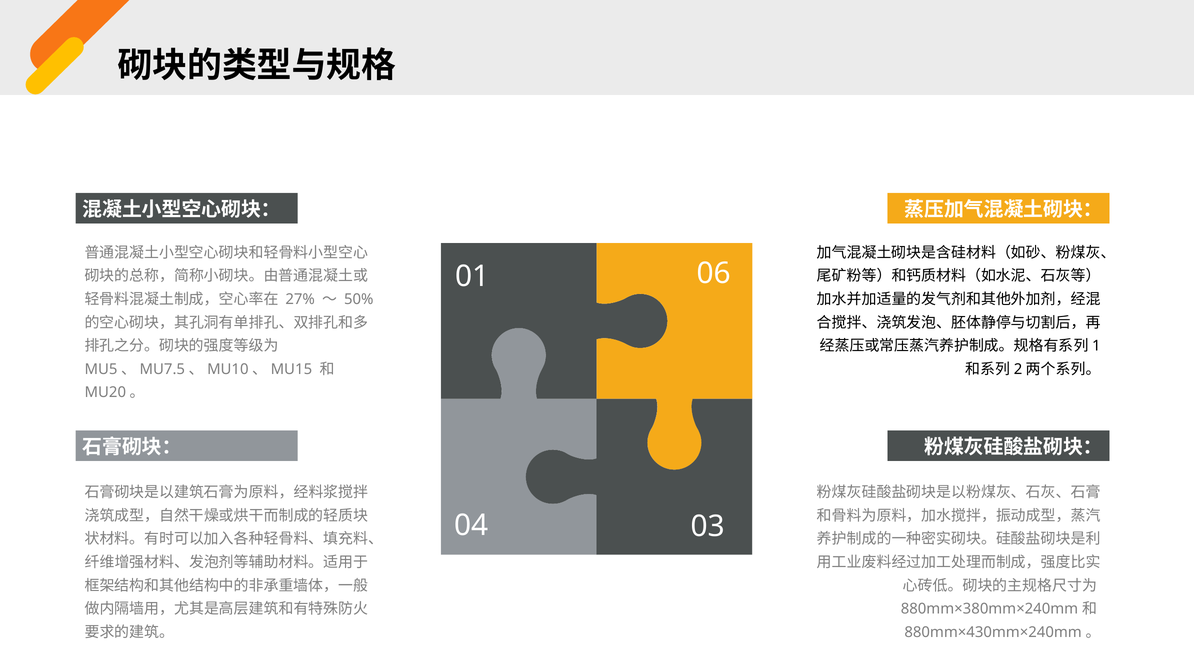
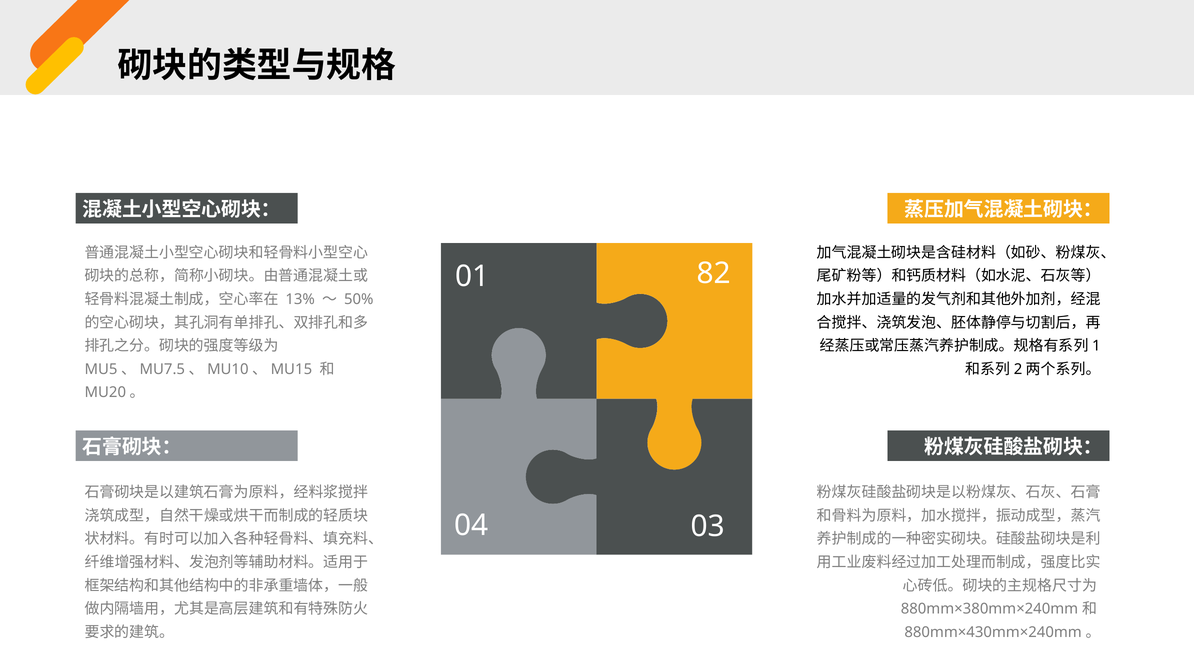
06: 06 -> 82
27%: 27% -> 13%
